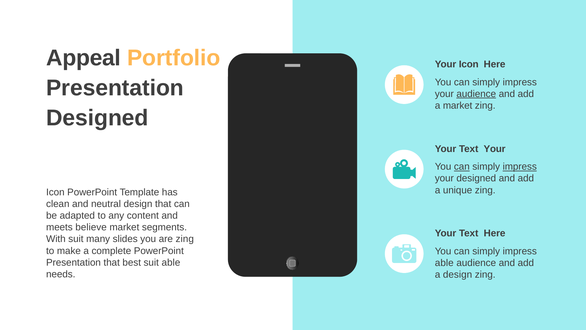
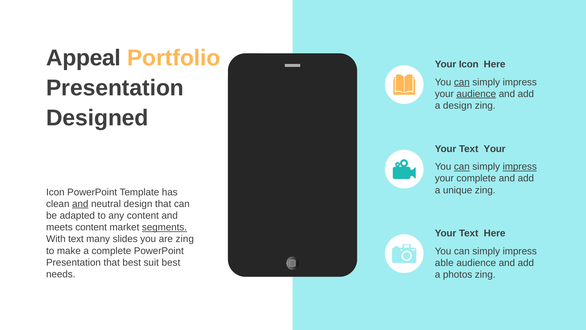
can at (462, 82) underline: none -> present
a market: market -> design
your designed: designed -> complete
and at (80, 204) underline: none -> present
meets believe: believe -> content
segments underline: none -> present
With suit: suit -> text
suit able: able -> best
a design: design -> photos
